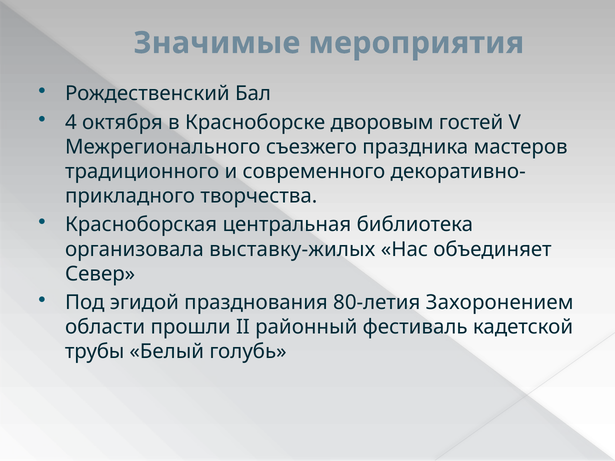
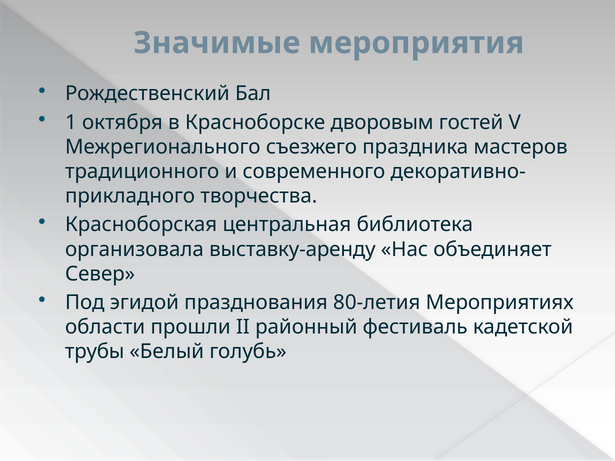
4: 4 -> 1
выставку-жилых: выставку-жилых -> выставку-аренду
Захоронением: Захоронением -> Мероприятиях
